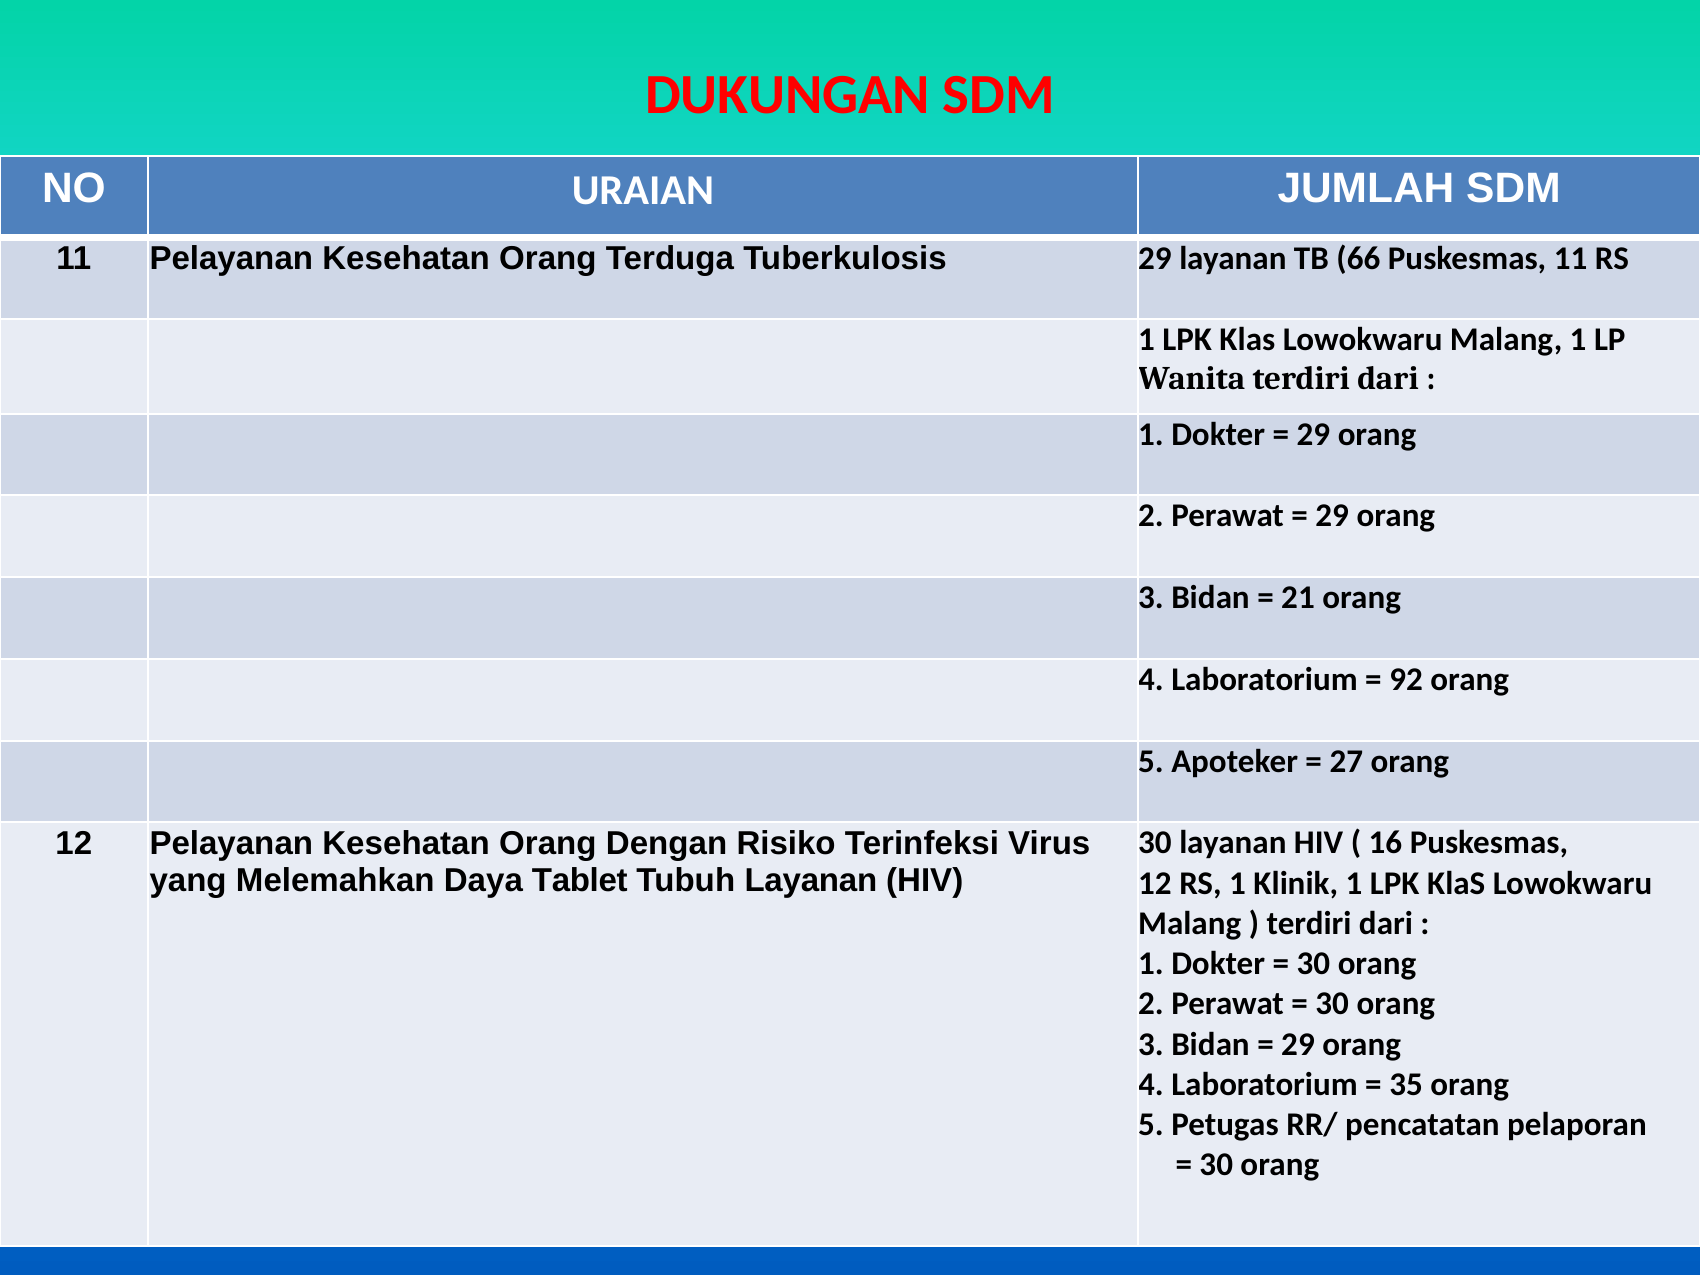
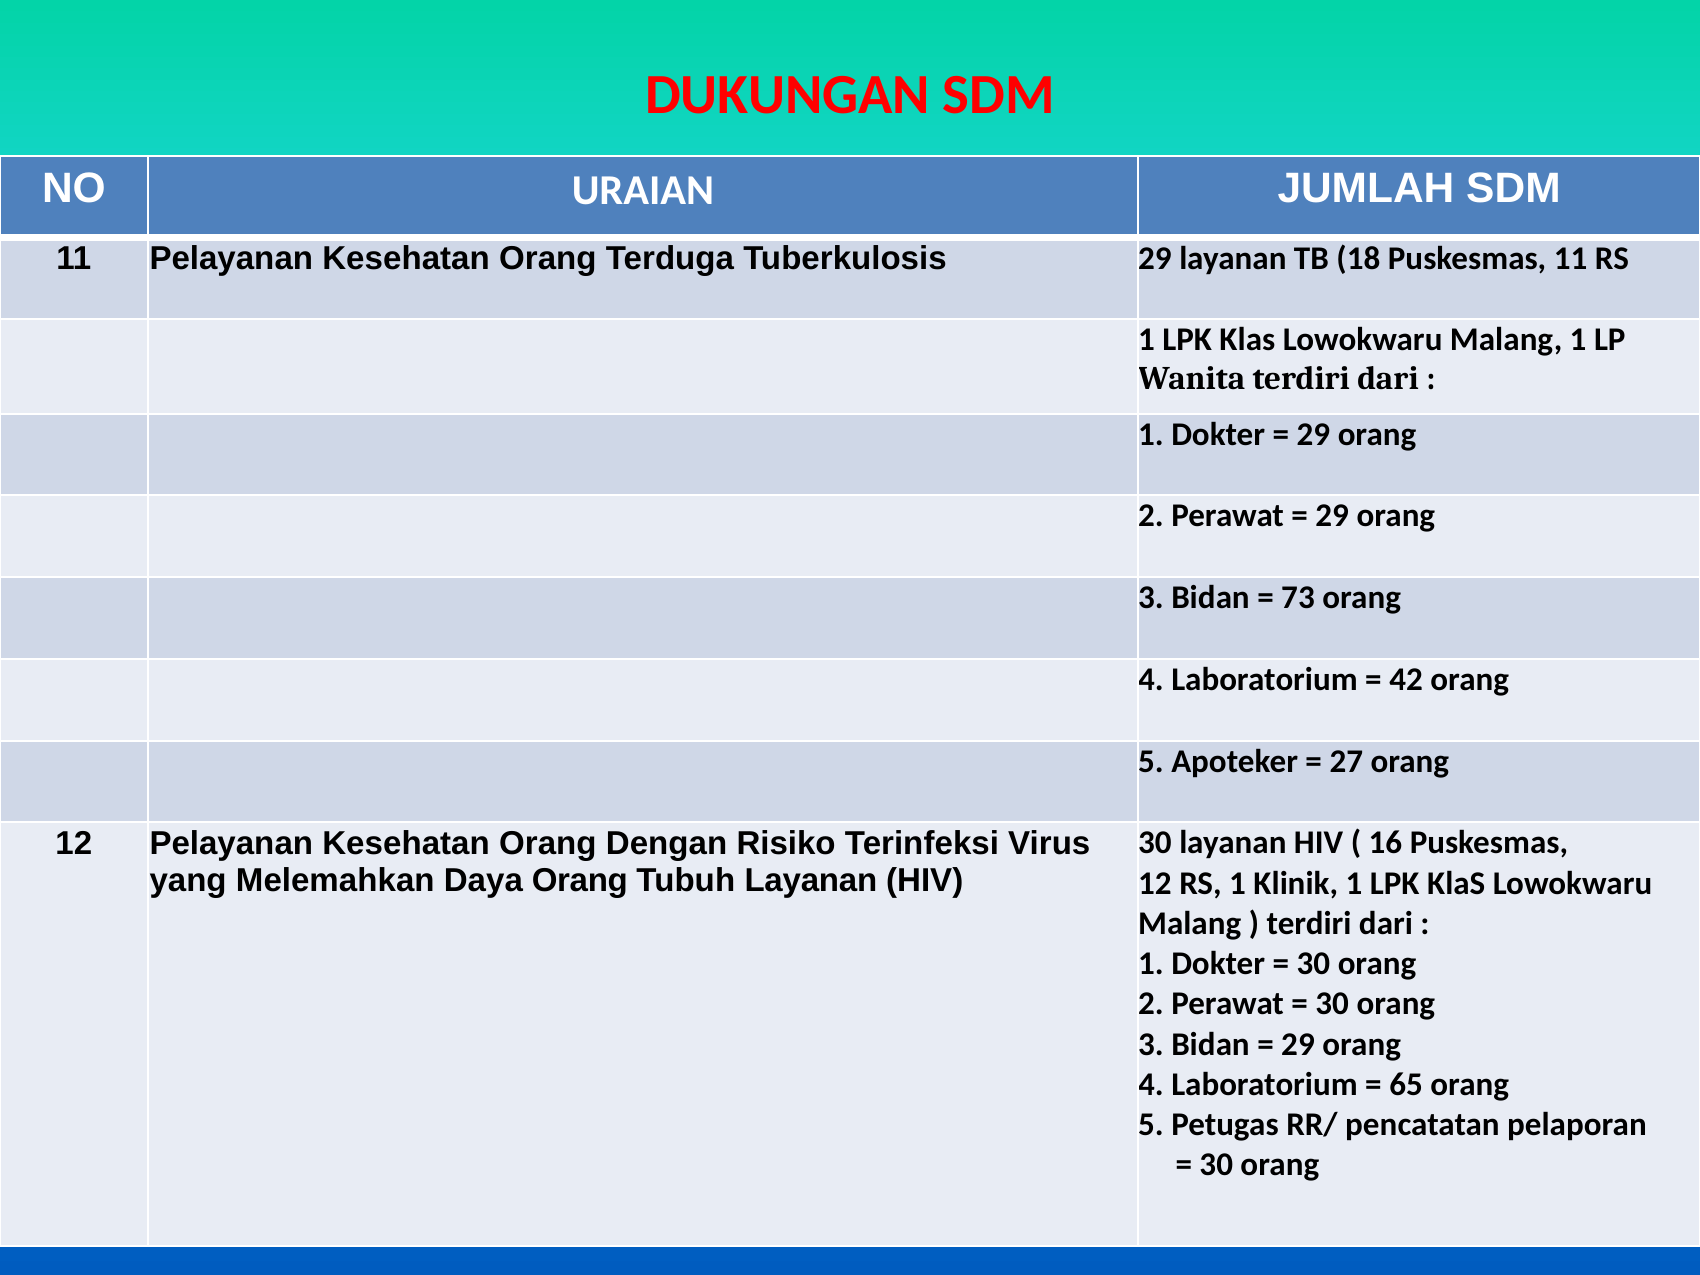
66: 66 -> 18
21: 21 -> 73
92: 92 -> 42
Daya Tablet: Tablet -> Orang
35: 35 -> 65
